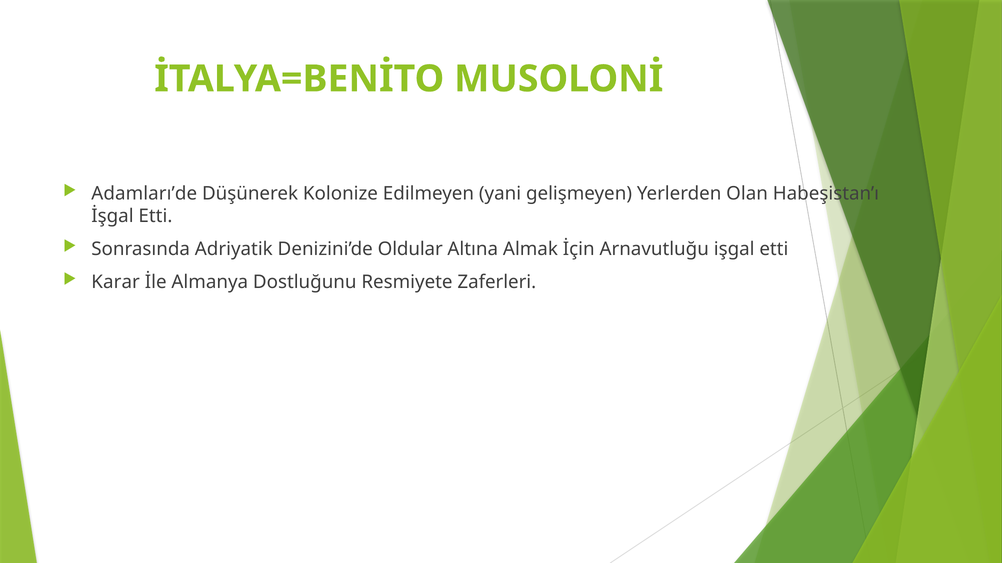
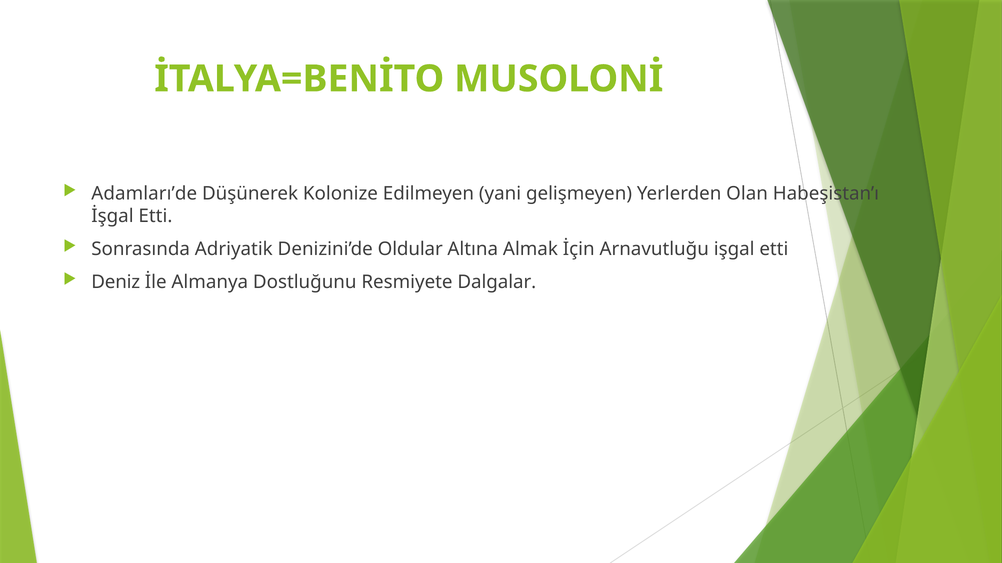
Karar: Karar -> Deniz
Zaferleri: Zaferleri -> Dalgalar
